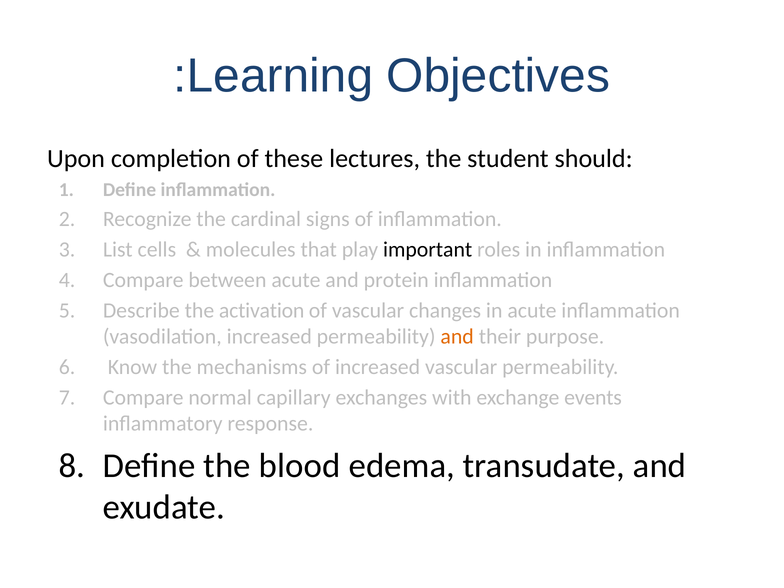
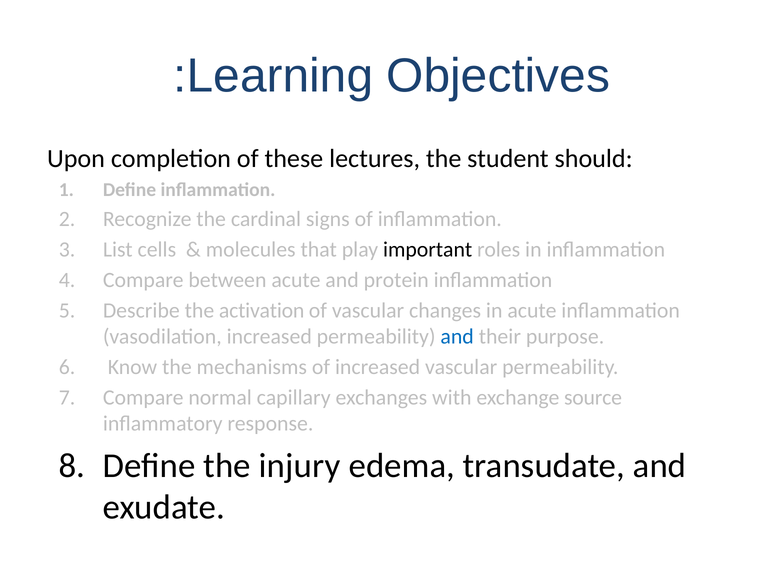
and at (457, 337) colour: orange -> blue
events: events -> source
blood: blood -> injury
